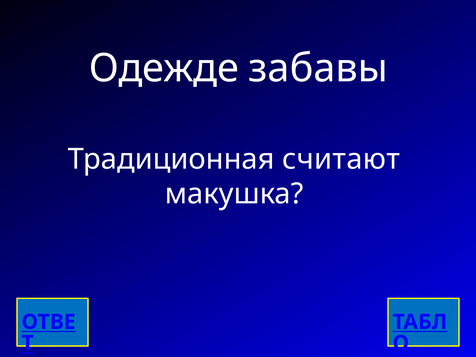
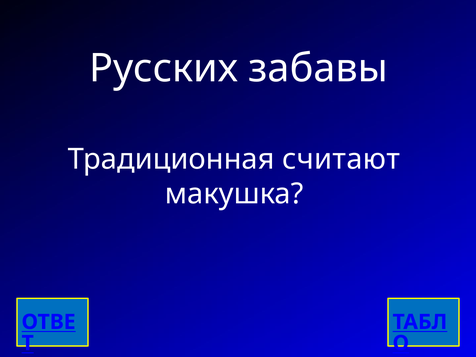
Одежде: Одежде -> Русских
